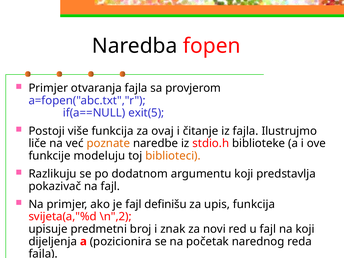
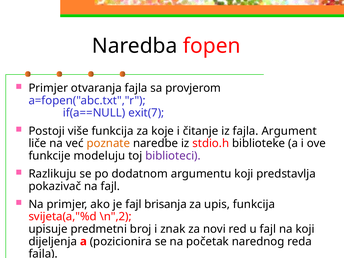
exit(5: exit(5 -> exit(7
ovaj: ovaj -> koje
Ilustrujmo: Ilustrujmo -> Argument
biblioteci colour: orange -> purple
definišu: definišu -> brisanja
